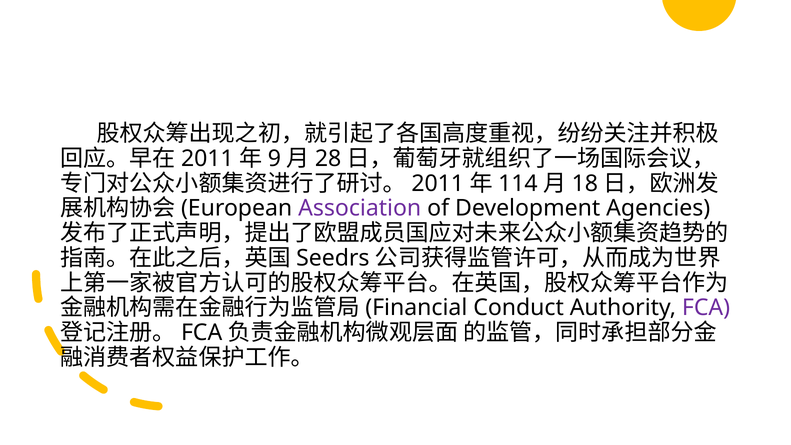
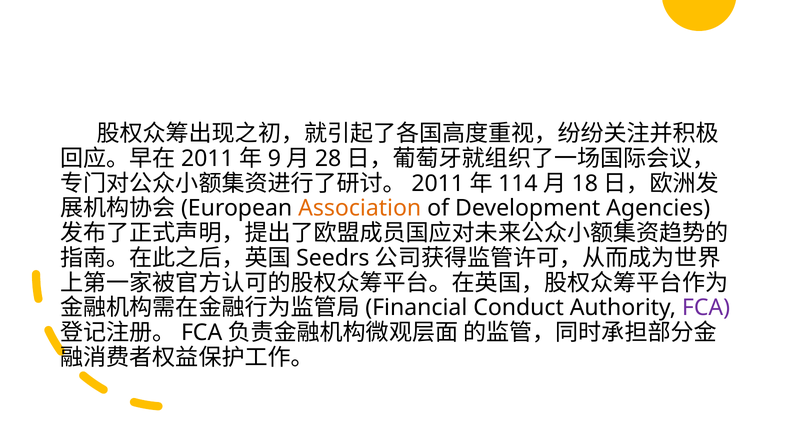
Association colour: purple -> orange
